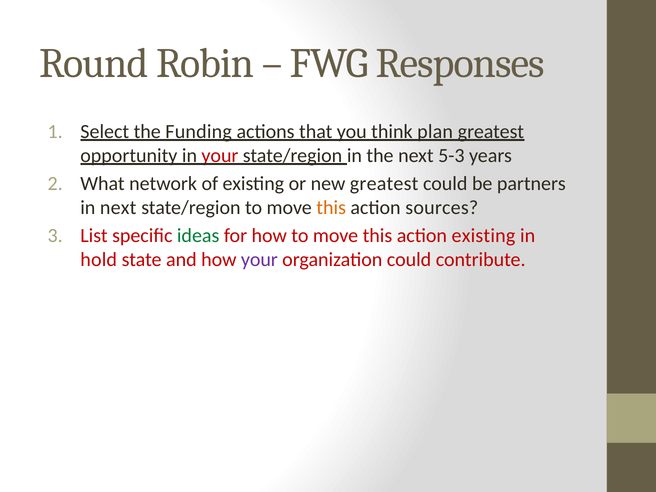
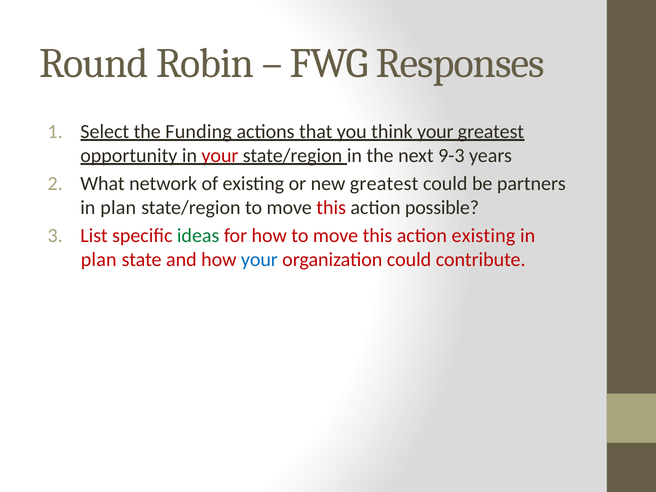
think plan: plan -> your
5-3: 5-3 -> 9-3
next at (118, 208): next -> plan
this at (331, 208) colour: orange -> red
sources: sources -> possible
hold at (99, 260): hold -> plan
your at (259, 260) colour: purple -> blue
